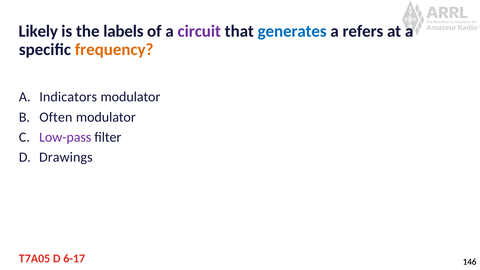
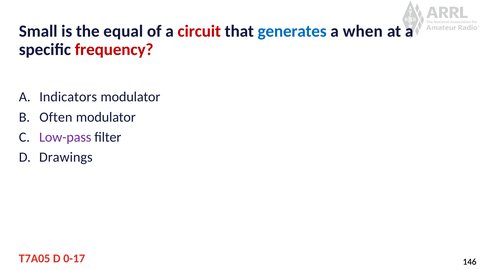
Likely: Likely -> Small
labels: labels -> equal
circuit colour: purple -> red
refers: refers -> when
frequency colour: orange -> red
6-17: 6-17 -> 0-17
